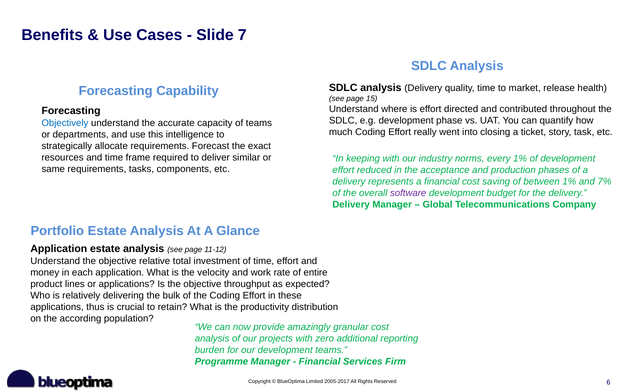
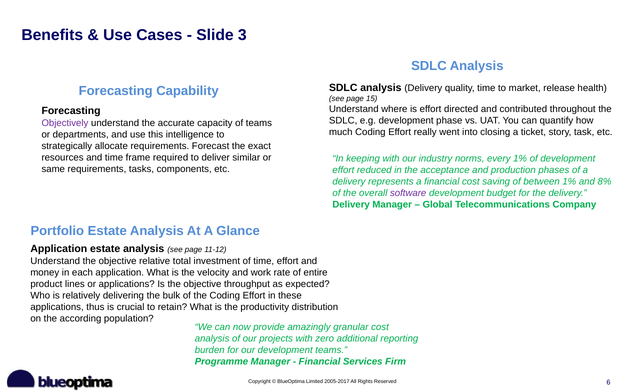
7: 7 -> 3
Objectively colour: blue -> purple
7%: 7% -> 8%
